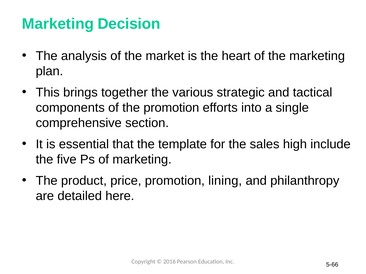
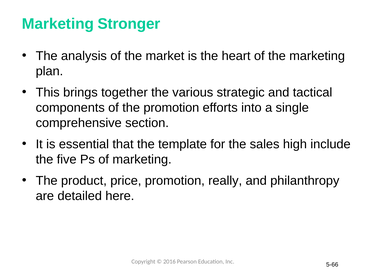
Decision: Decision -> Stronger
lining: lining -> really
